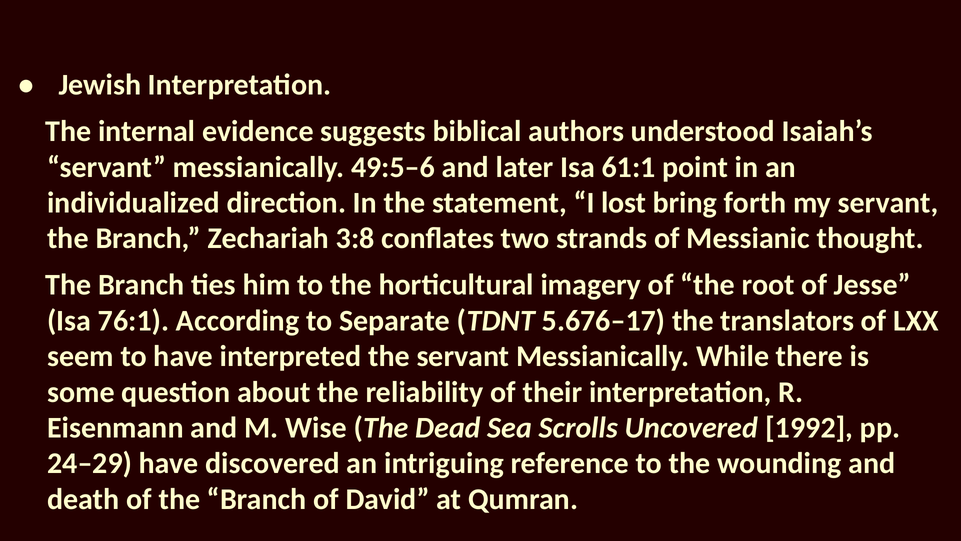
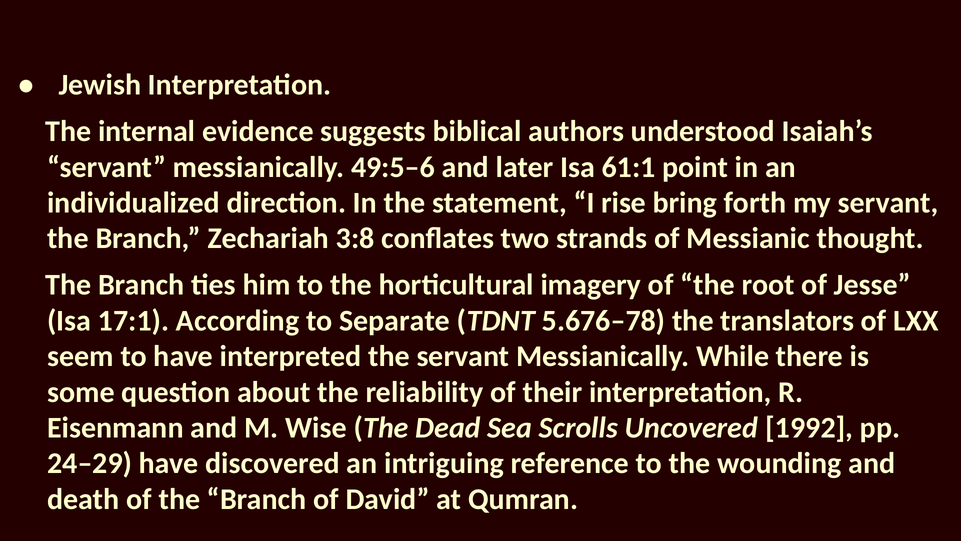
lost: lost -> rise
76:1: 76:1 -> 17:1
5.676–17: 5.676–17 -> 5.676–78
